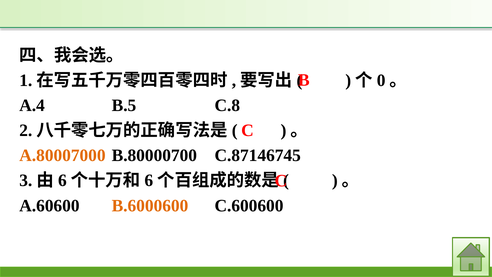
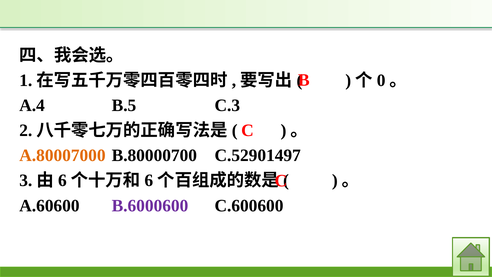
C.8: C.8 -> C.3
C.87146745: C.87146745 -> C.52901497
B.6000600 colour: orange -> purple
